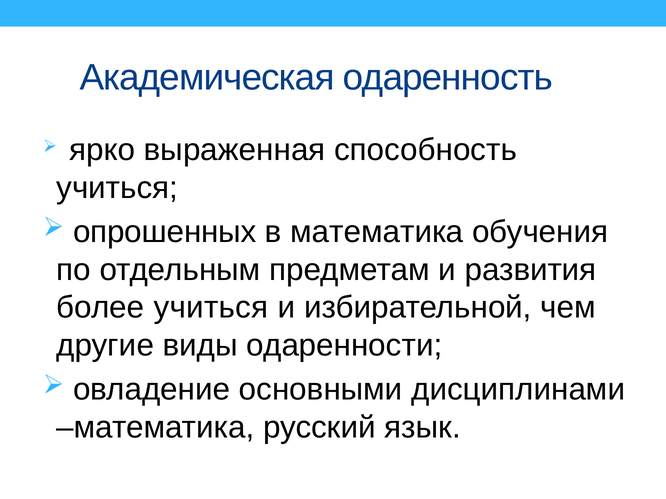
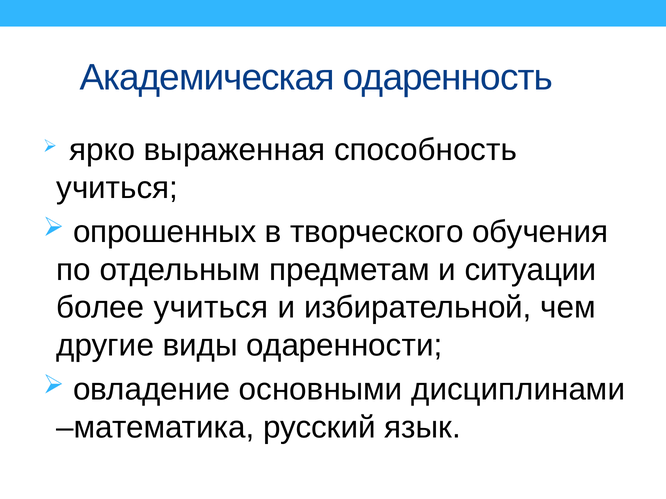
в математика: математика -> творческого
развития: развития -> ситуации
